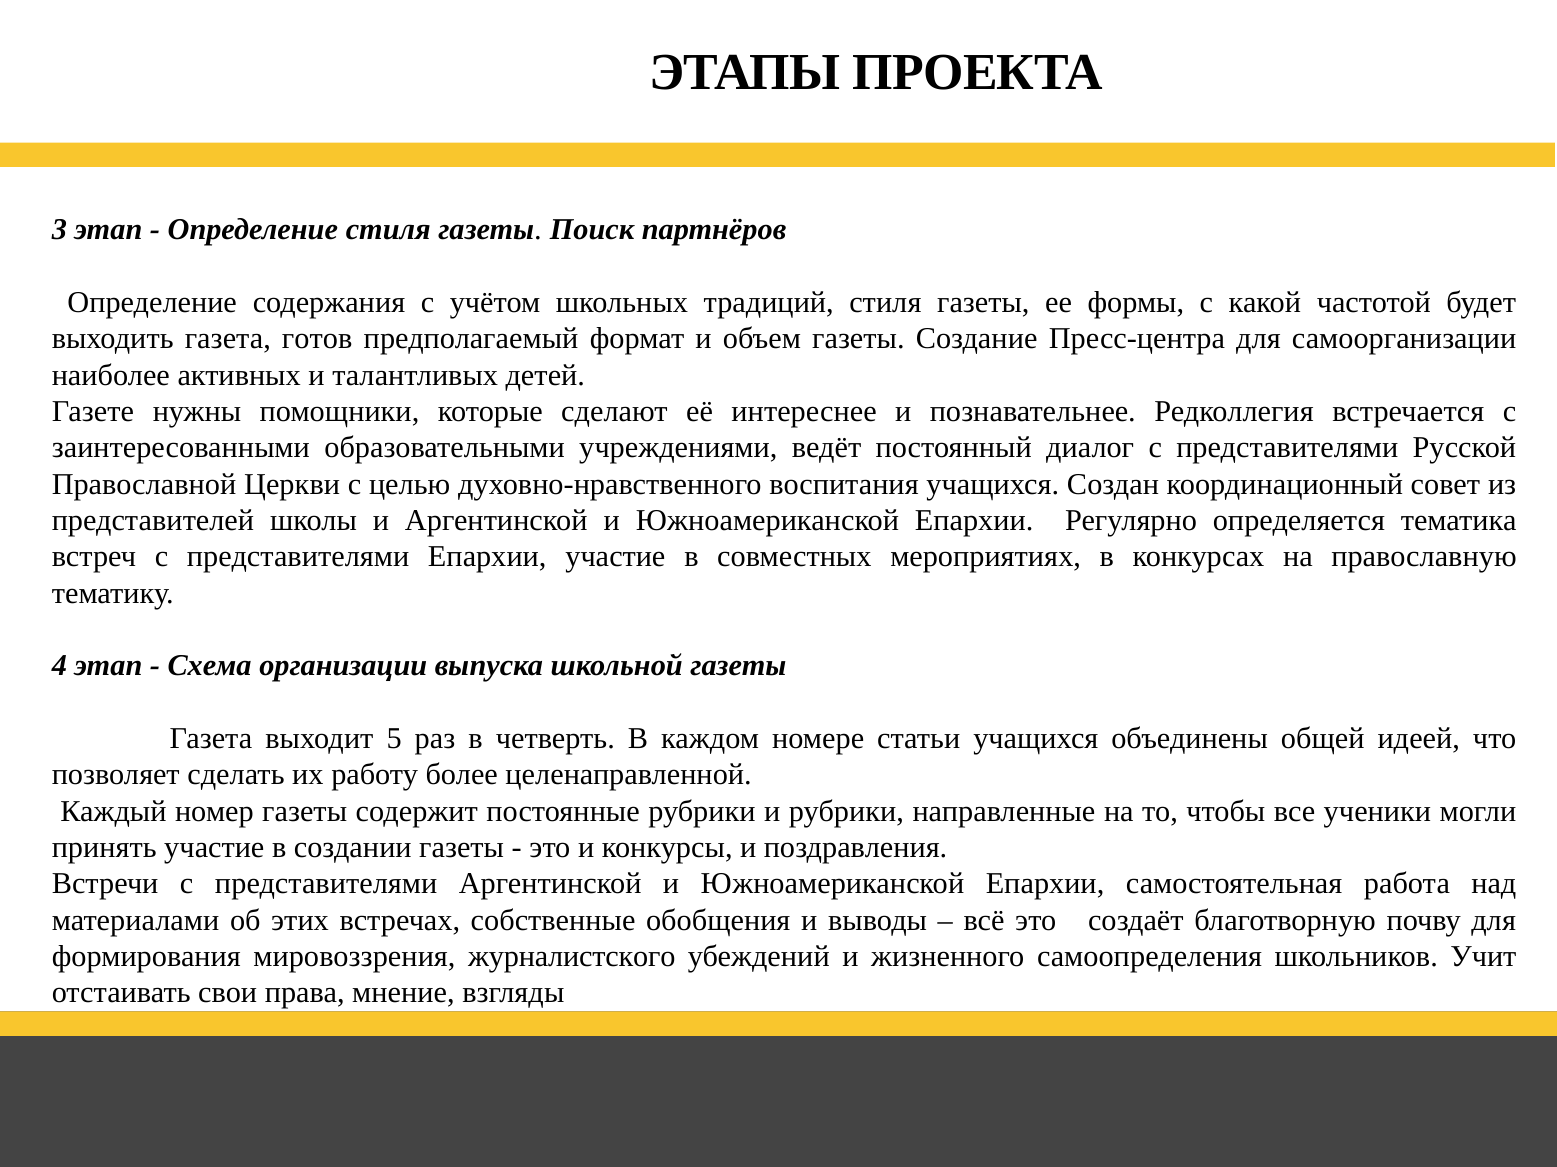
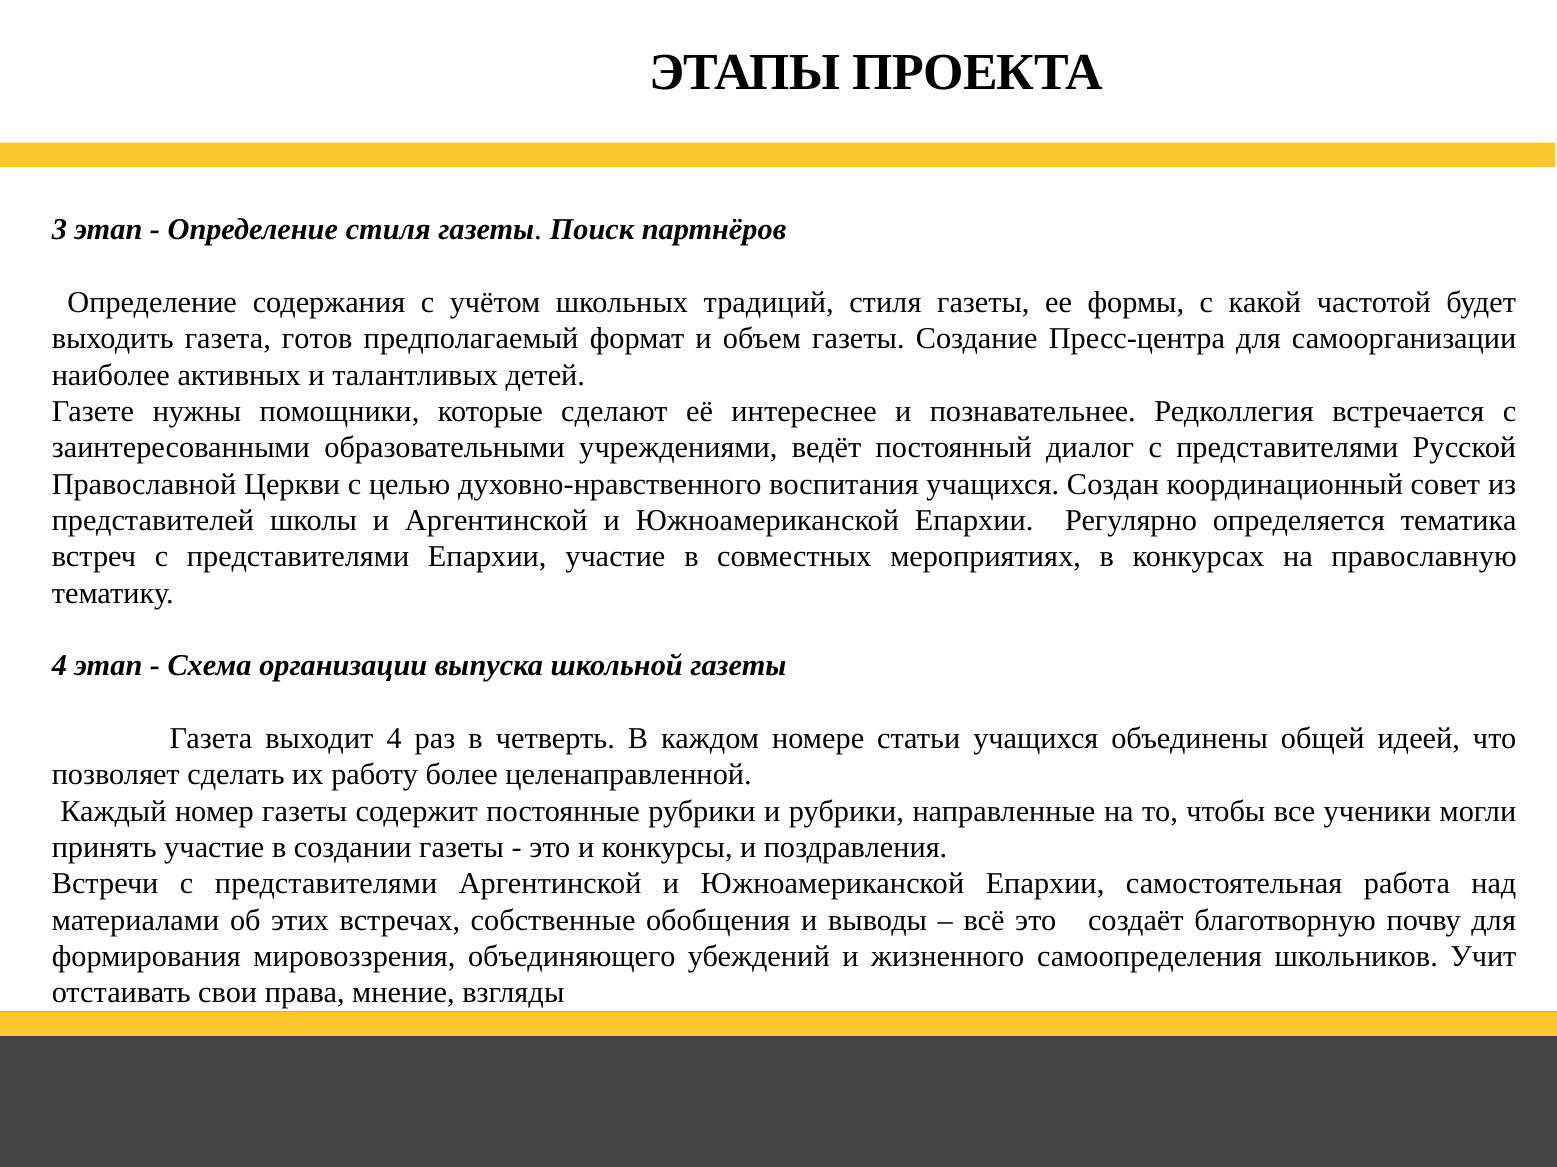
выходит 5: 5 -> 4
журналистского: журналистского -> объединяющего
